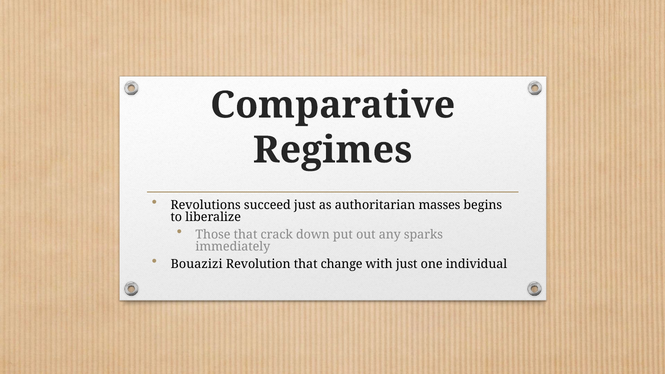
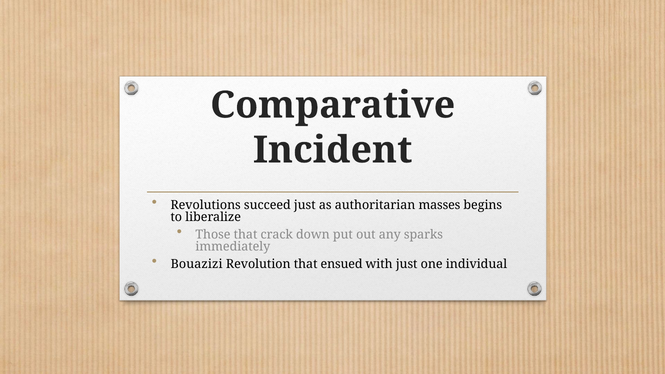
Regimes: Regimes -> Incident
change: change -> ensued
